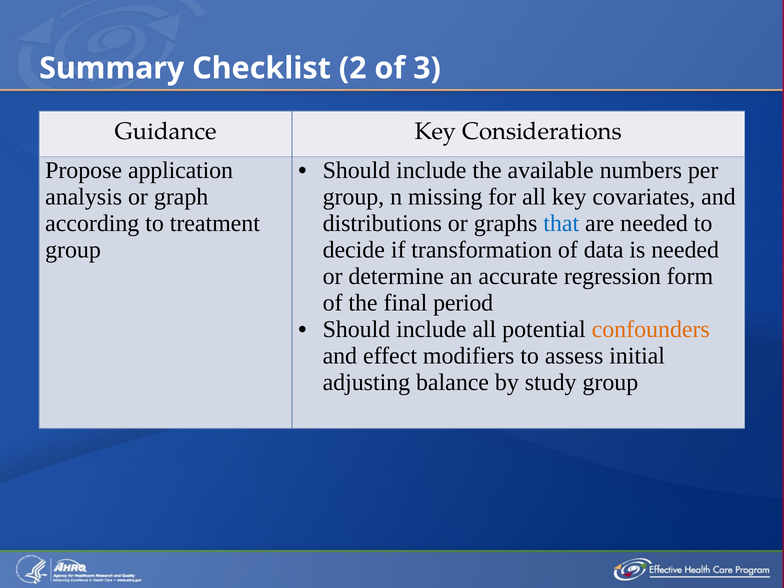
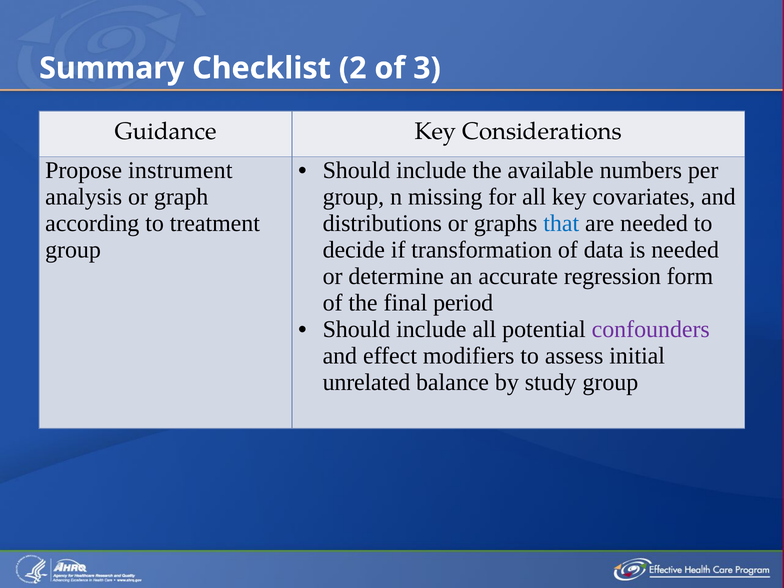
application: application -> instrument
confounders colour: orange -> purple
adjusting: adjusting -> unrelated
